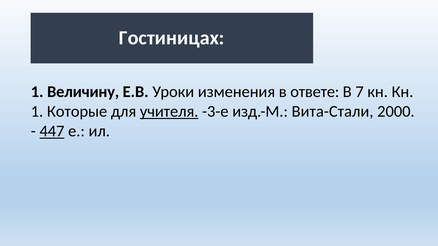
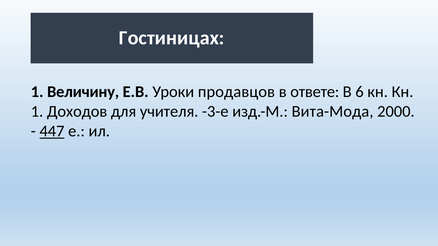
изменения: изменения -> продавцов
7: 7 -> 6
Которые: Которые -> Доходов
учителя underline: present -> none
Вита-Стали: Вита-Стали -> Вита-Мода
